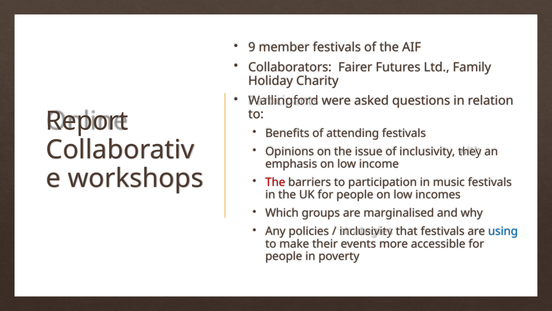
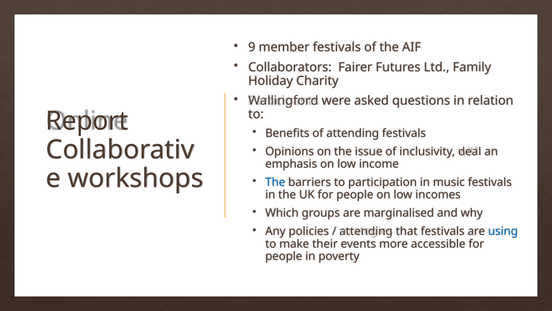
they: they -> deal
The at (275, 182) colour: red -> blue
inclusivity at (366, 231): inclusivity -> attending
